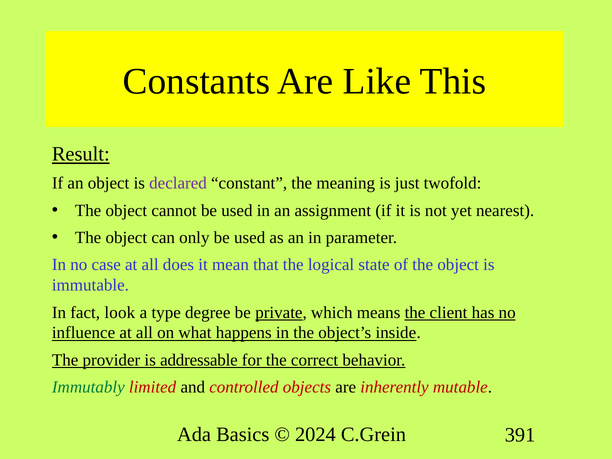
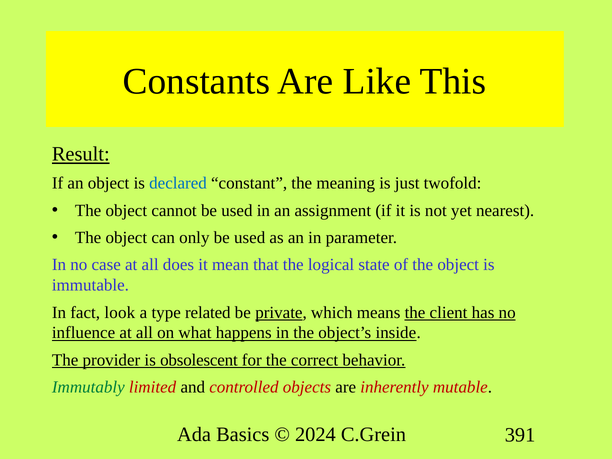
declared colour: purple -> blue
degree: degree -> related
addressable: addressable -> obsolescent
